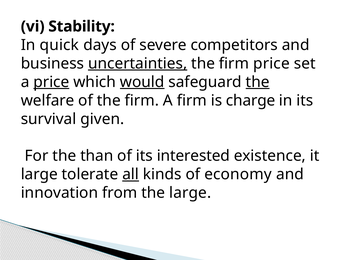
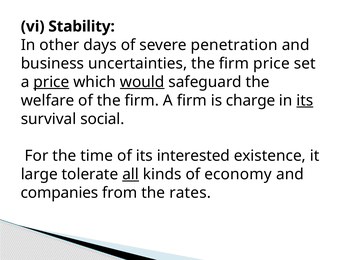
quick: quick -> other
competitors: competitors -> penetration
uncertainties underline: present -> none
the at (258, 82) underline: present -> none
its at (305, 101) underline: none -> present
given: given -> social
than: than -> time
innovation: innovation -> companies
the large: large -> rates
